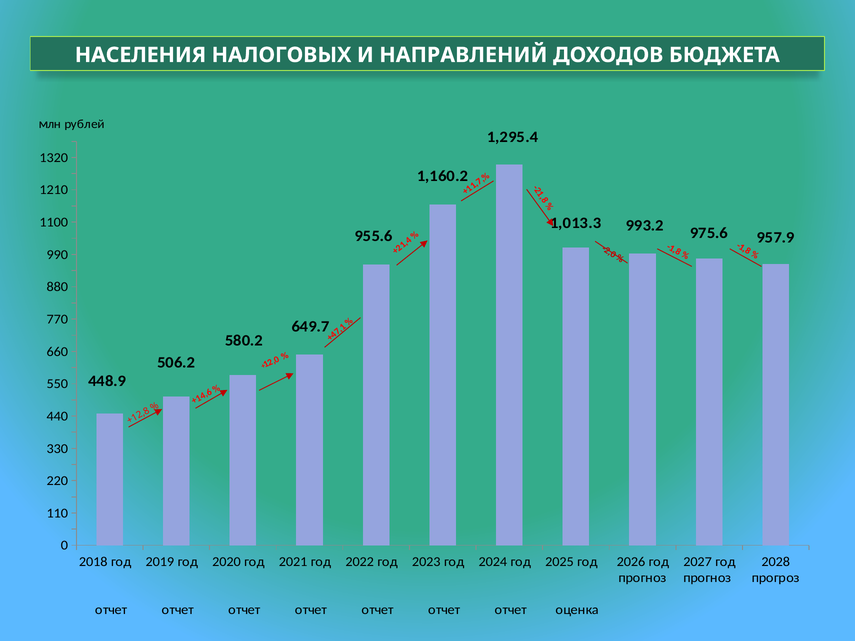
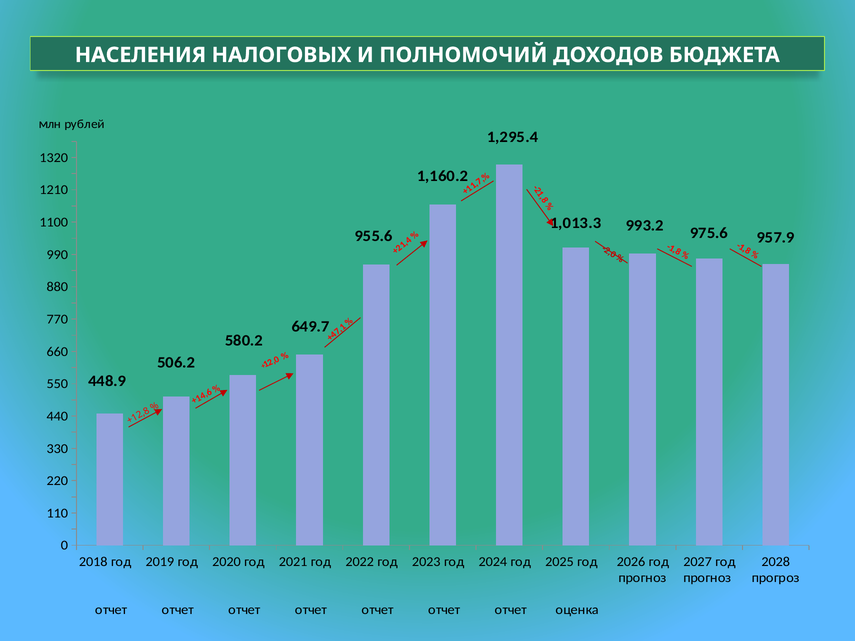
НАПРАВЛЕНИЙ: НАПРАВЛЕНИЙ -> ПОЛНОМОЧИЙ
